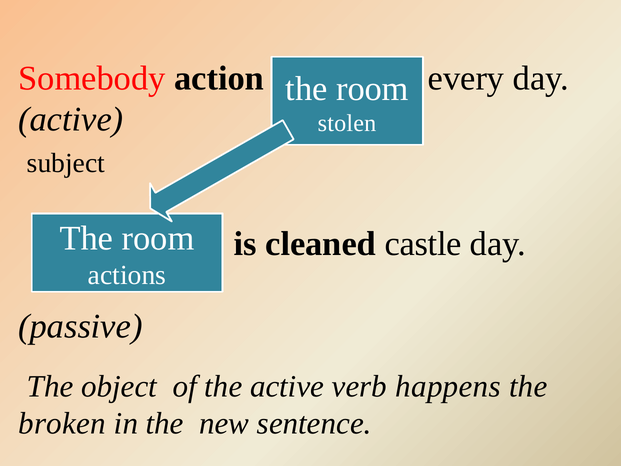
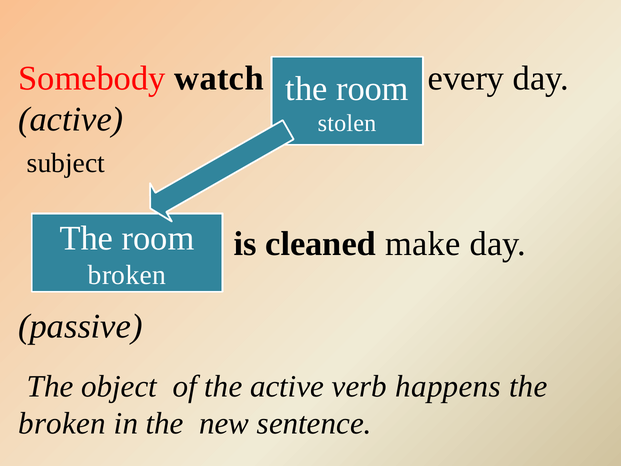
action: action -> watch
castle: castle -> make
actions at (127, 275): actions -> broken
